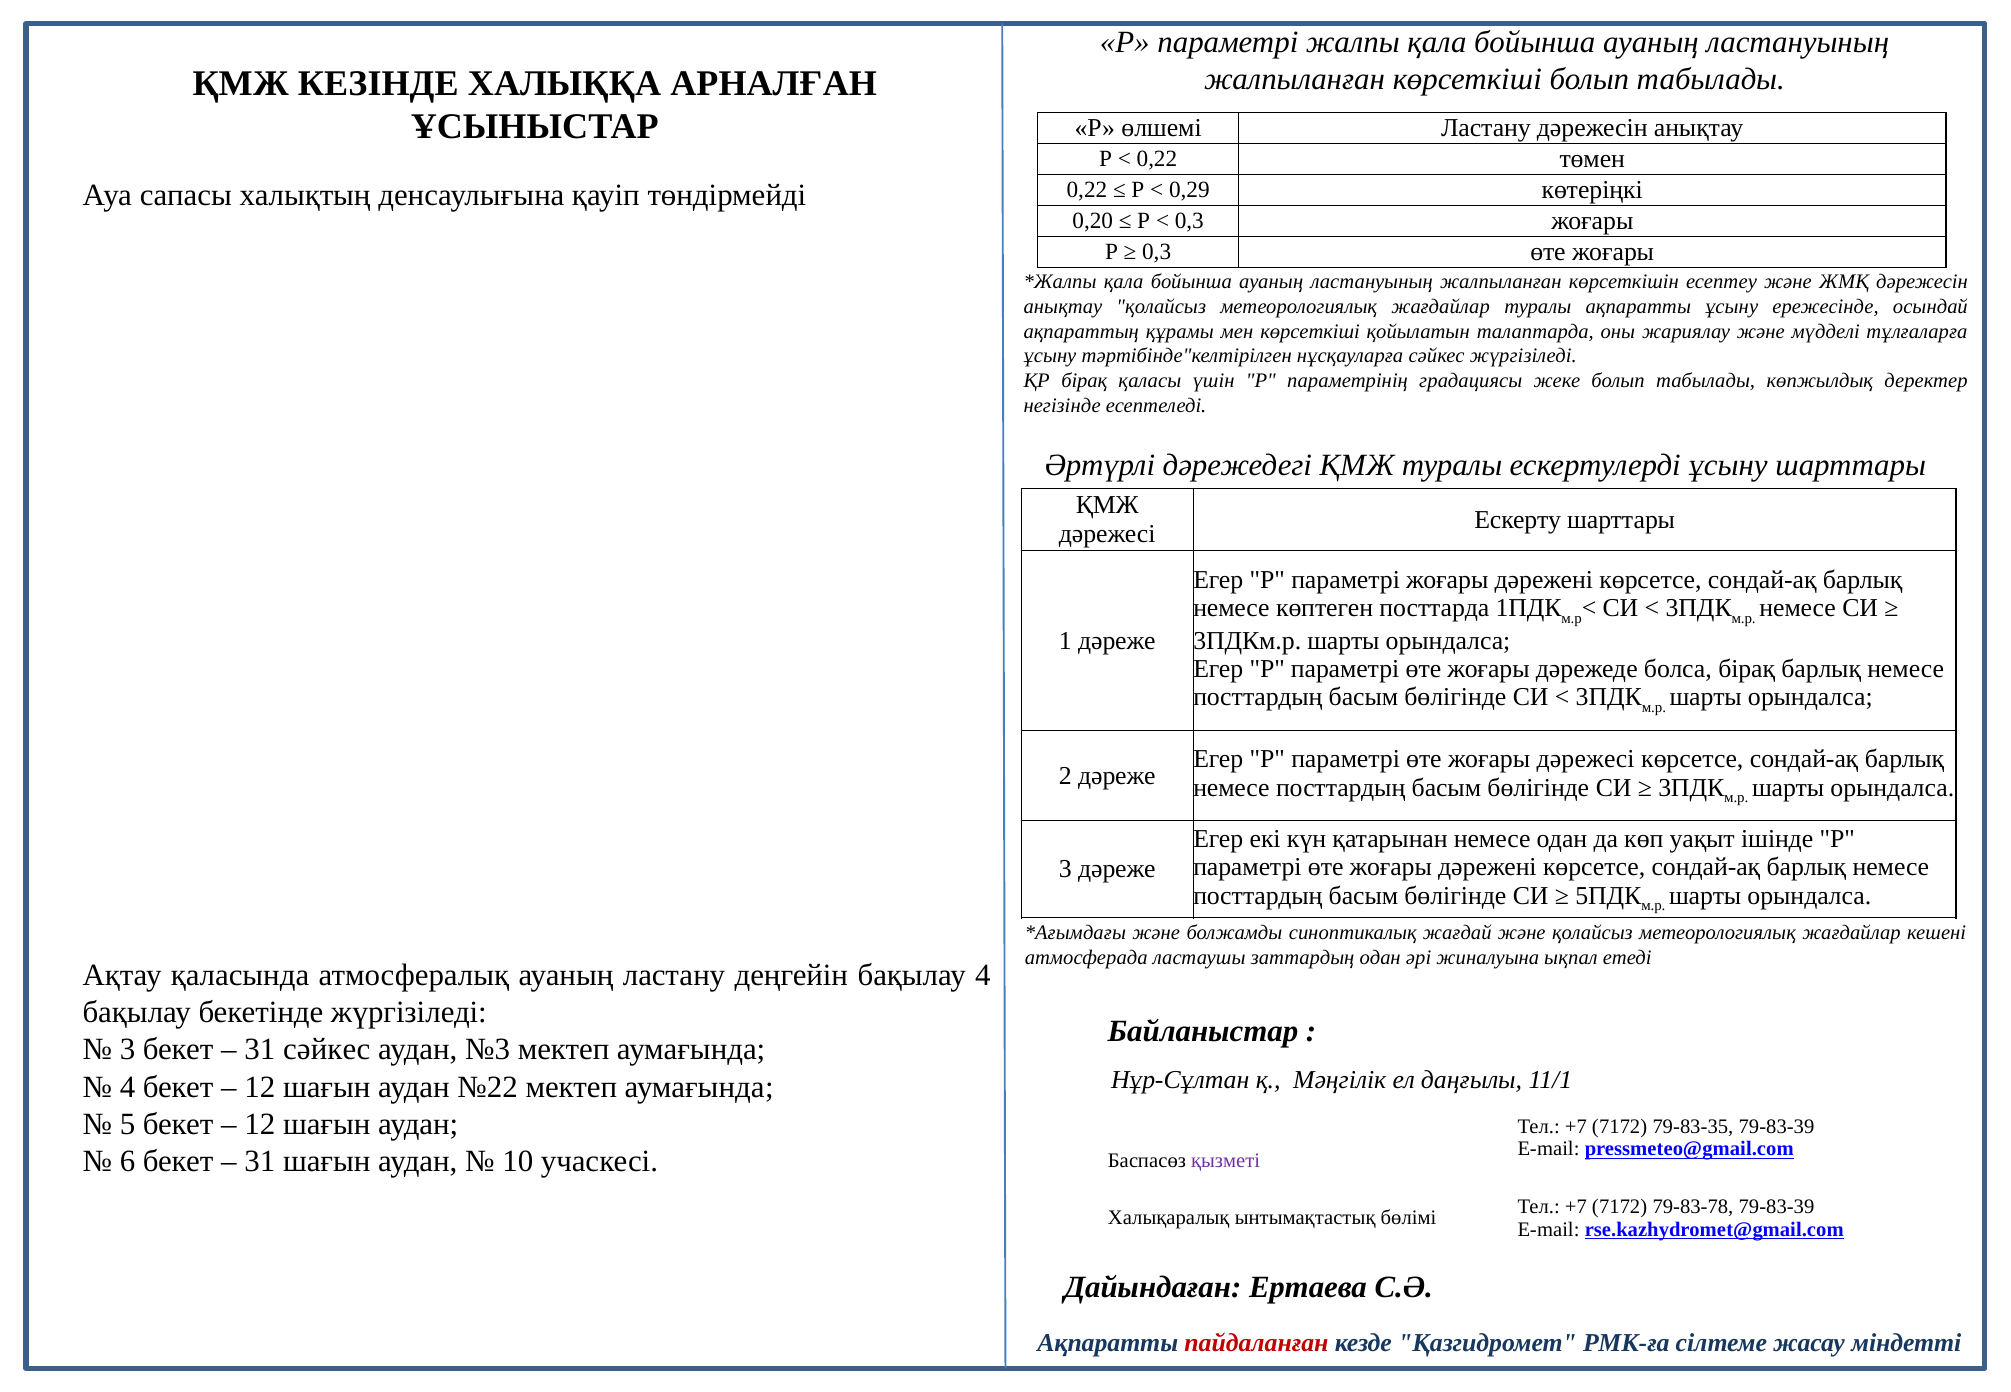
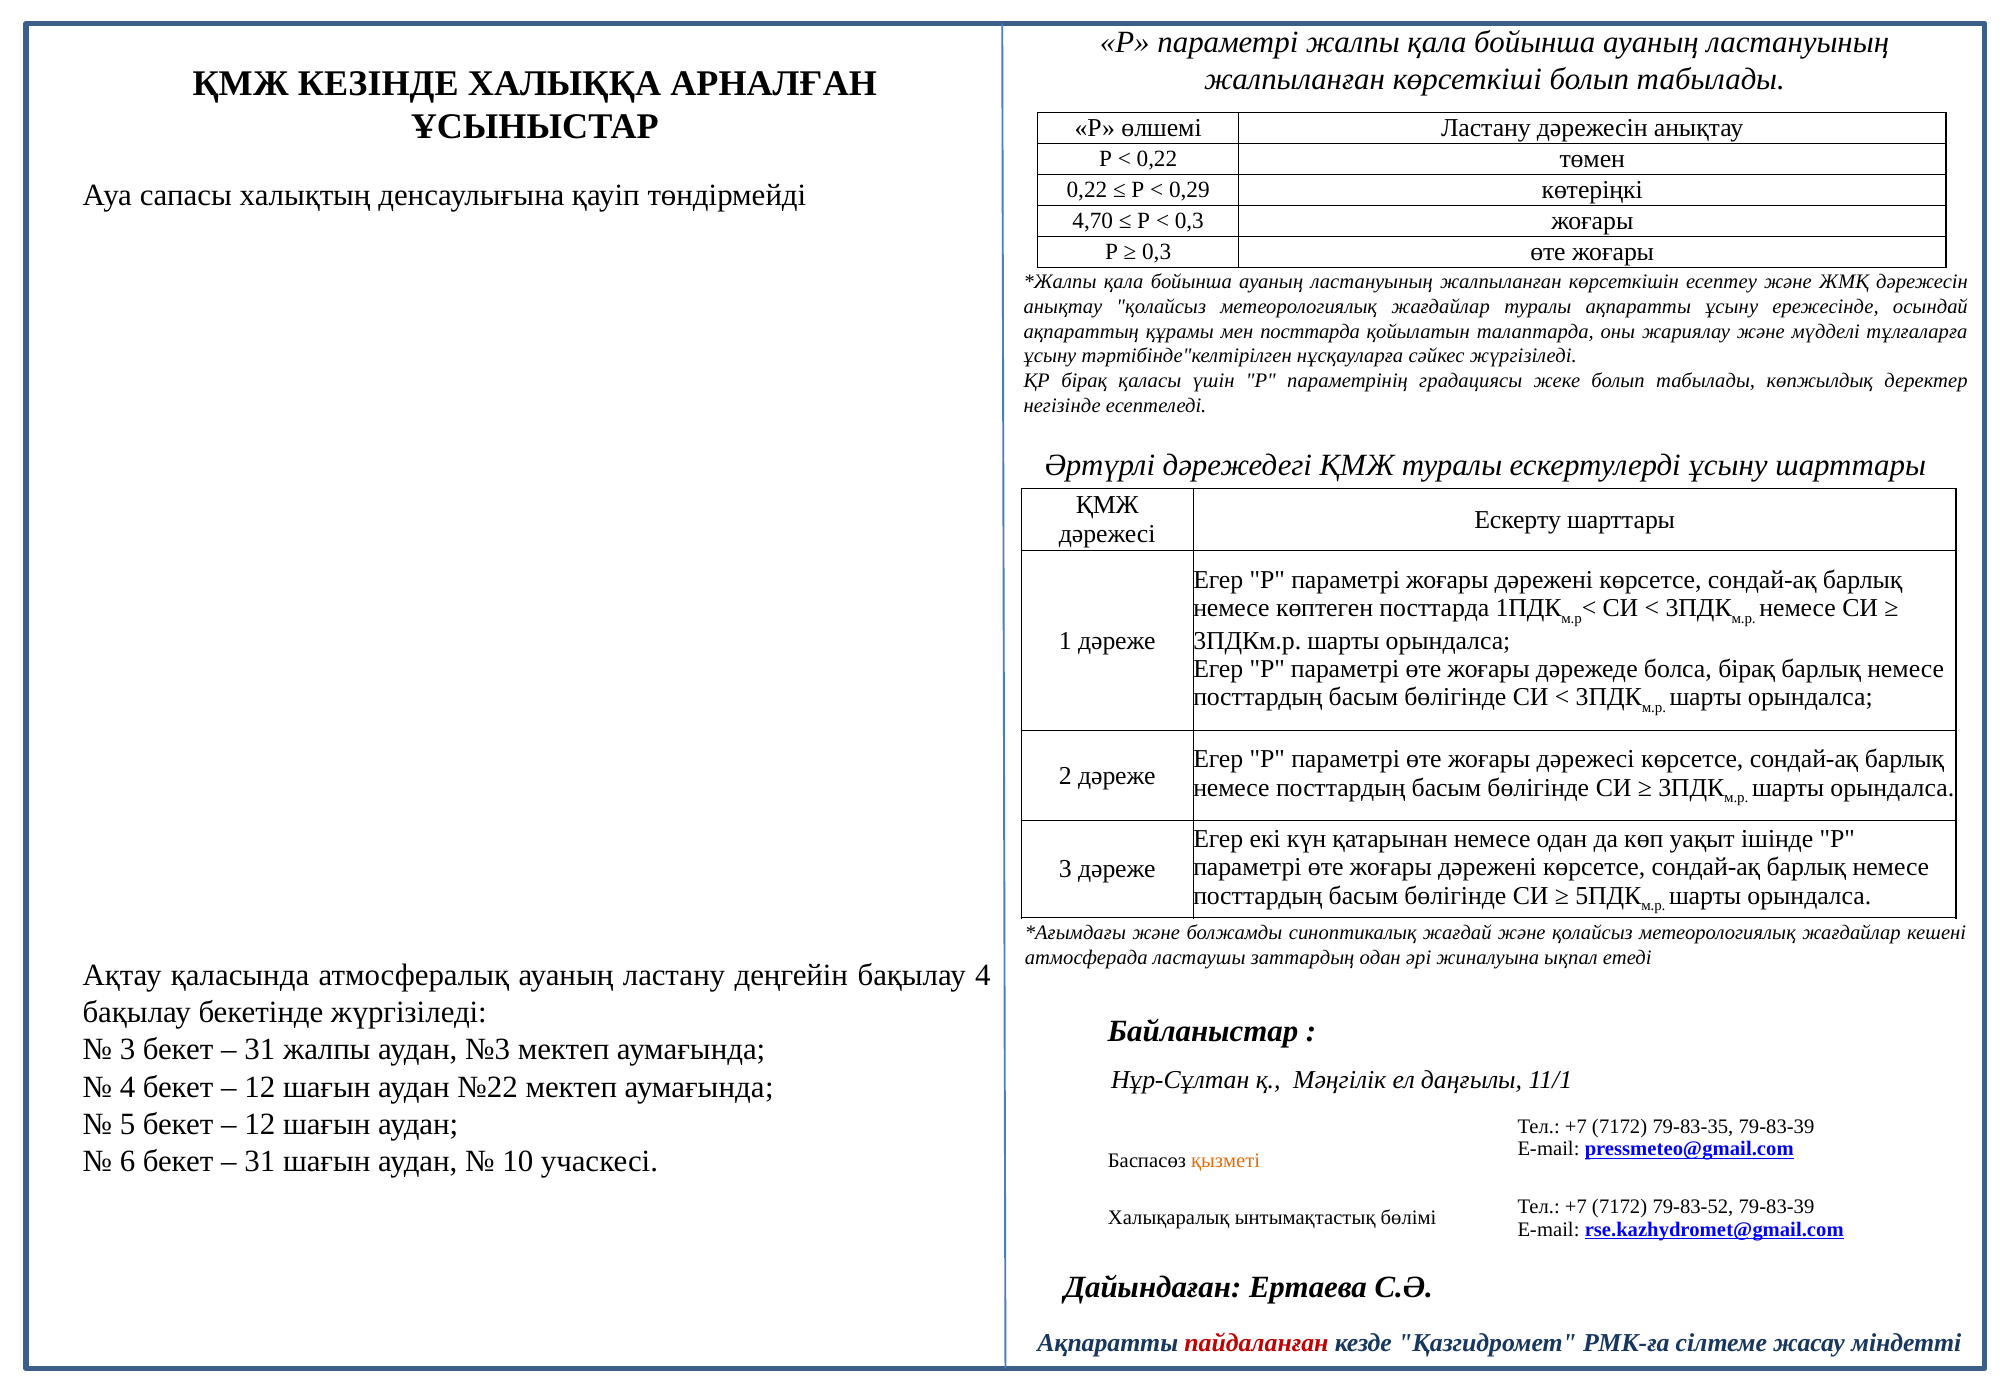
0,20: 0,20 -> 4,70
мен көрсеткіші: көрсеткіші -> посттарда
31 сәйкес: сәйкес -> жалпы
қызметі colour: purple -> orange
79-83-78: 79-83-78 -> 79-83-52
